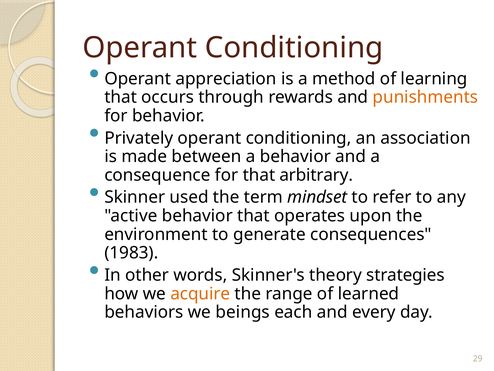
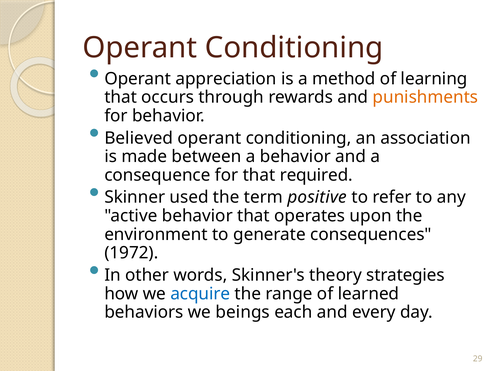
Privately: Privately -> Believed
arbitrary: arbitrary -> required
mindset: mindset -> positive
1983: 1983 -> 1972
acquire colour: orange -> blue
